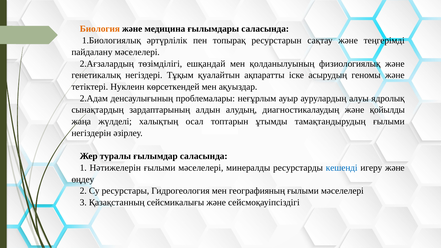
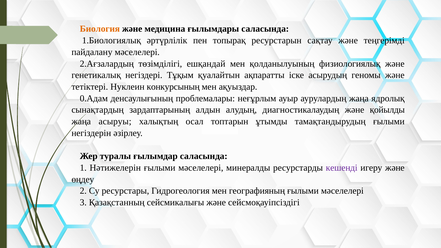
көрсеткендей: көрсеткендей -> конкурсының
2.Адам: 2.Адам -> 0.Адам
аурулардың алуы: алуы -> жаңа
жүлделі: жүлделі -> асыруы
кешенді colour: blue -> purple
